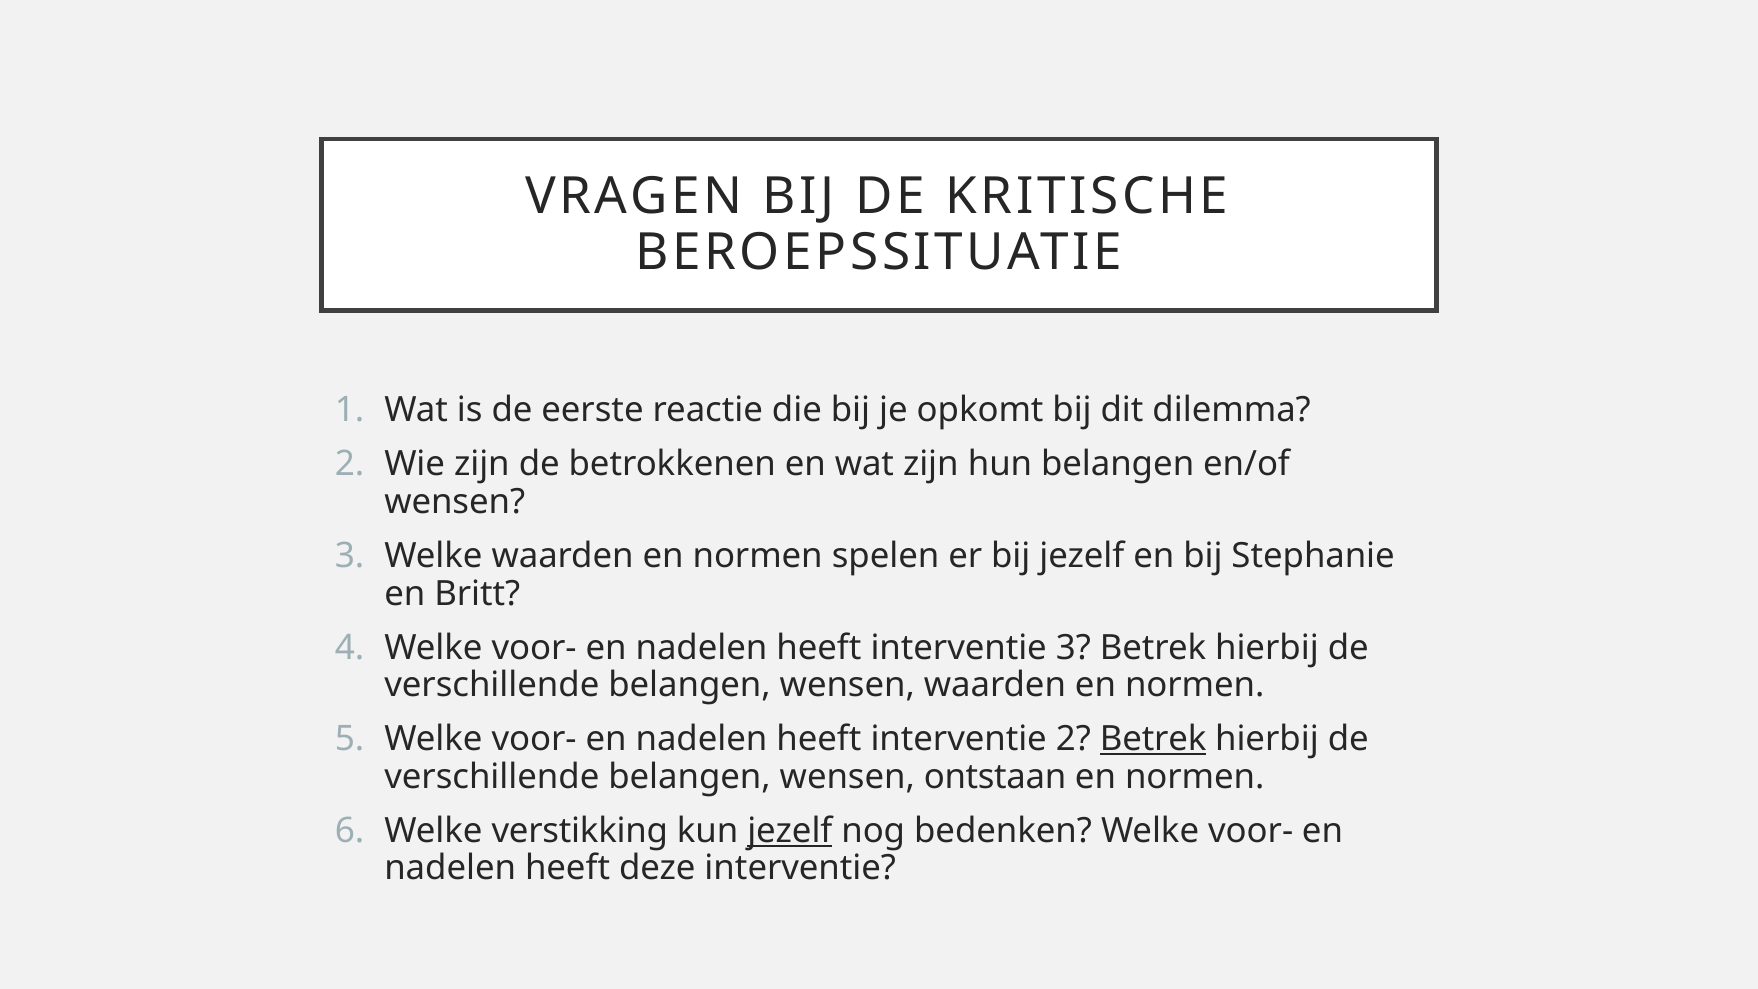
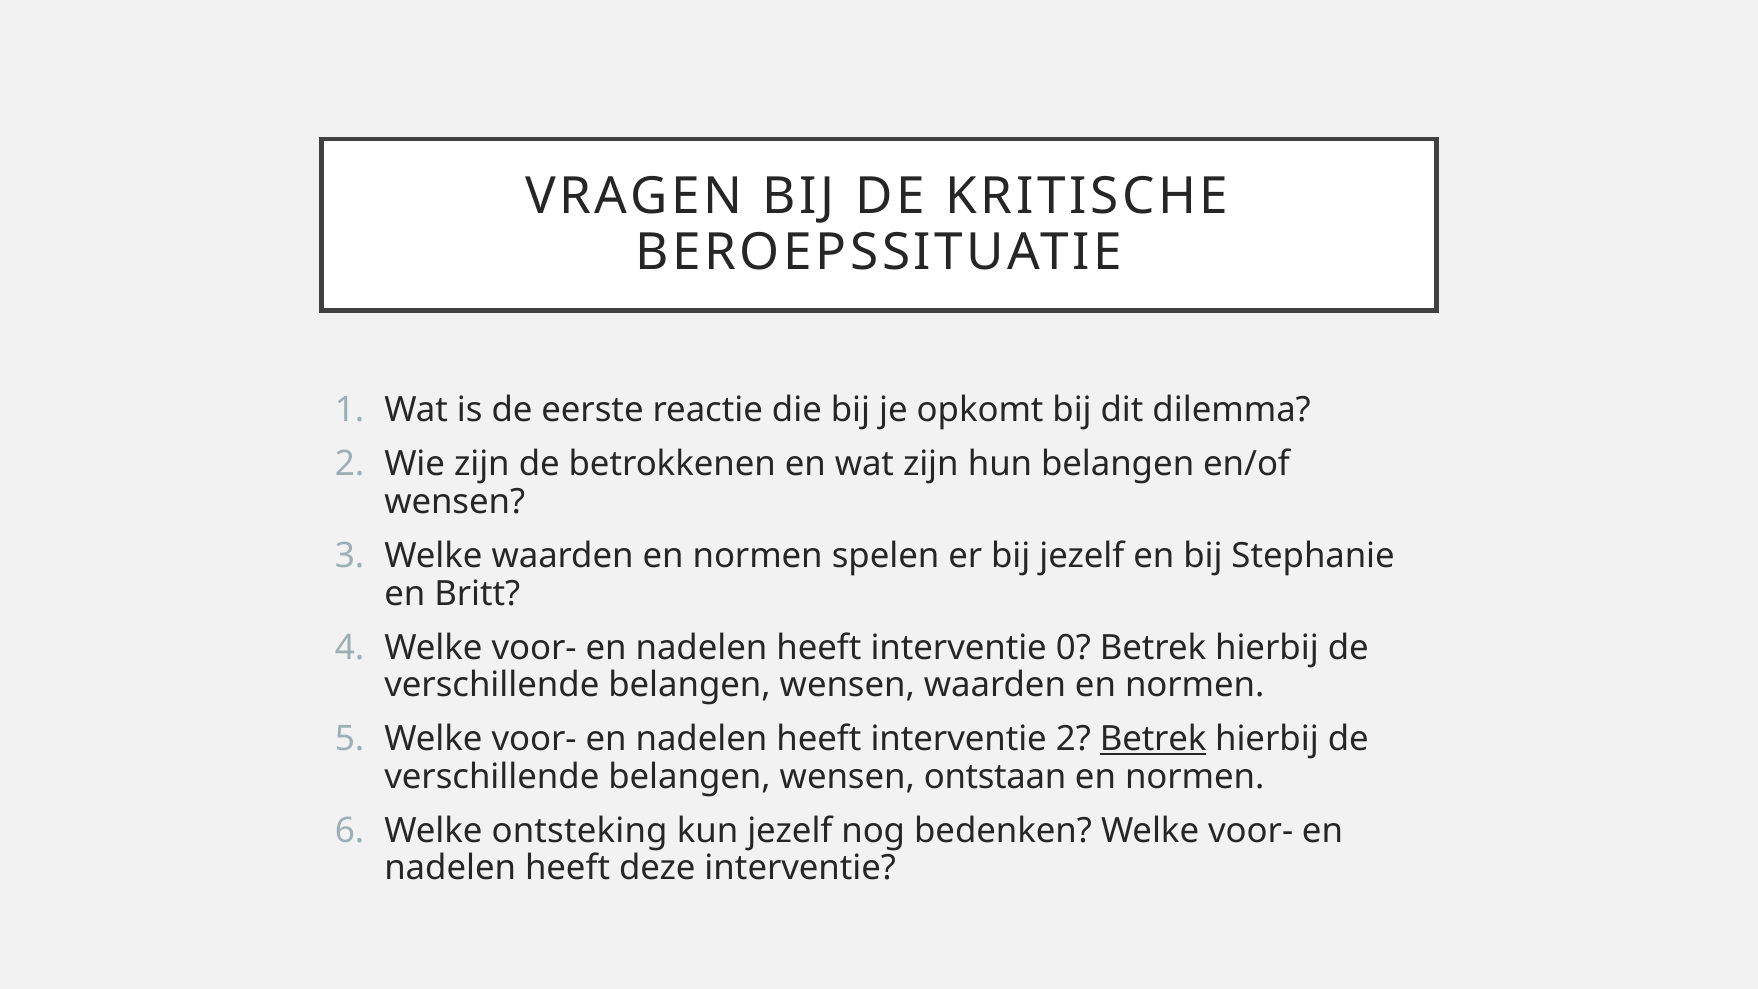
interventie 3: 3 -> 0
verstikking: verstikking -> ontsteking
jezelf at (790, 831) underline: present -> none
